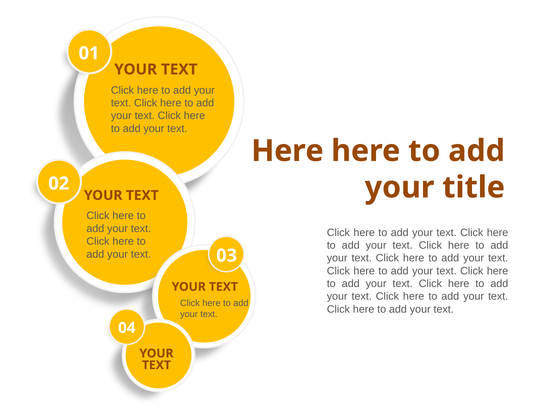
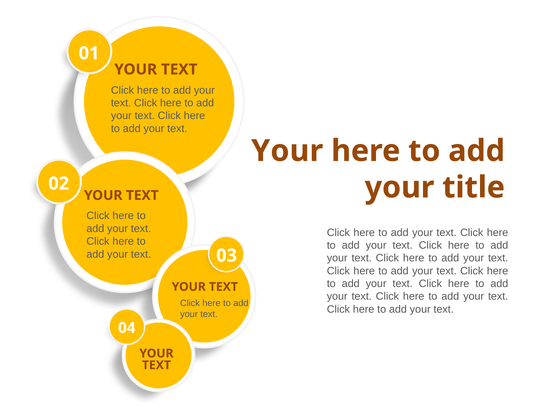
Here at (287, 151): Here -> Your
